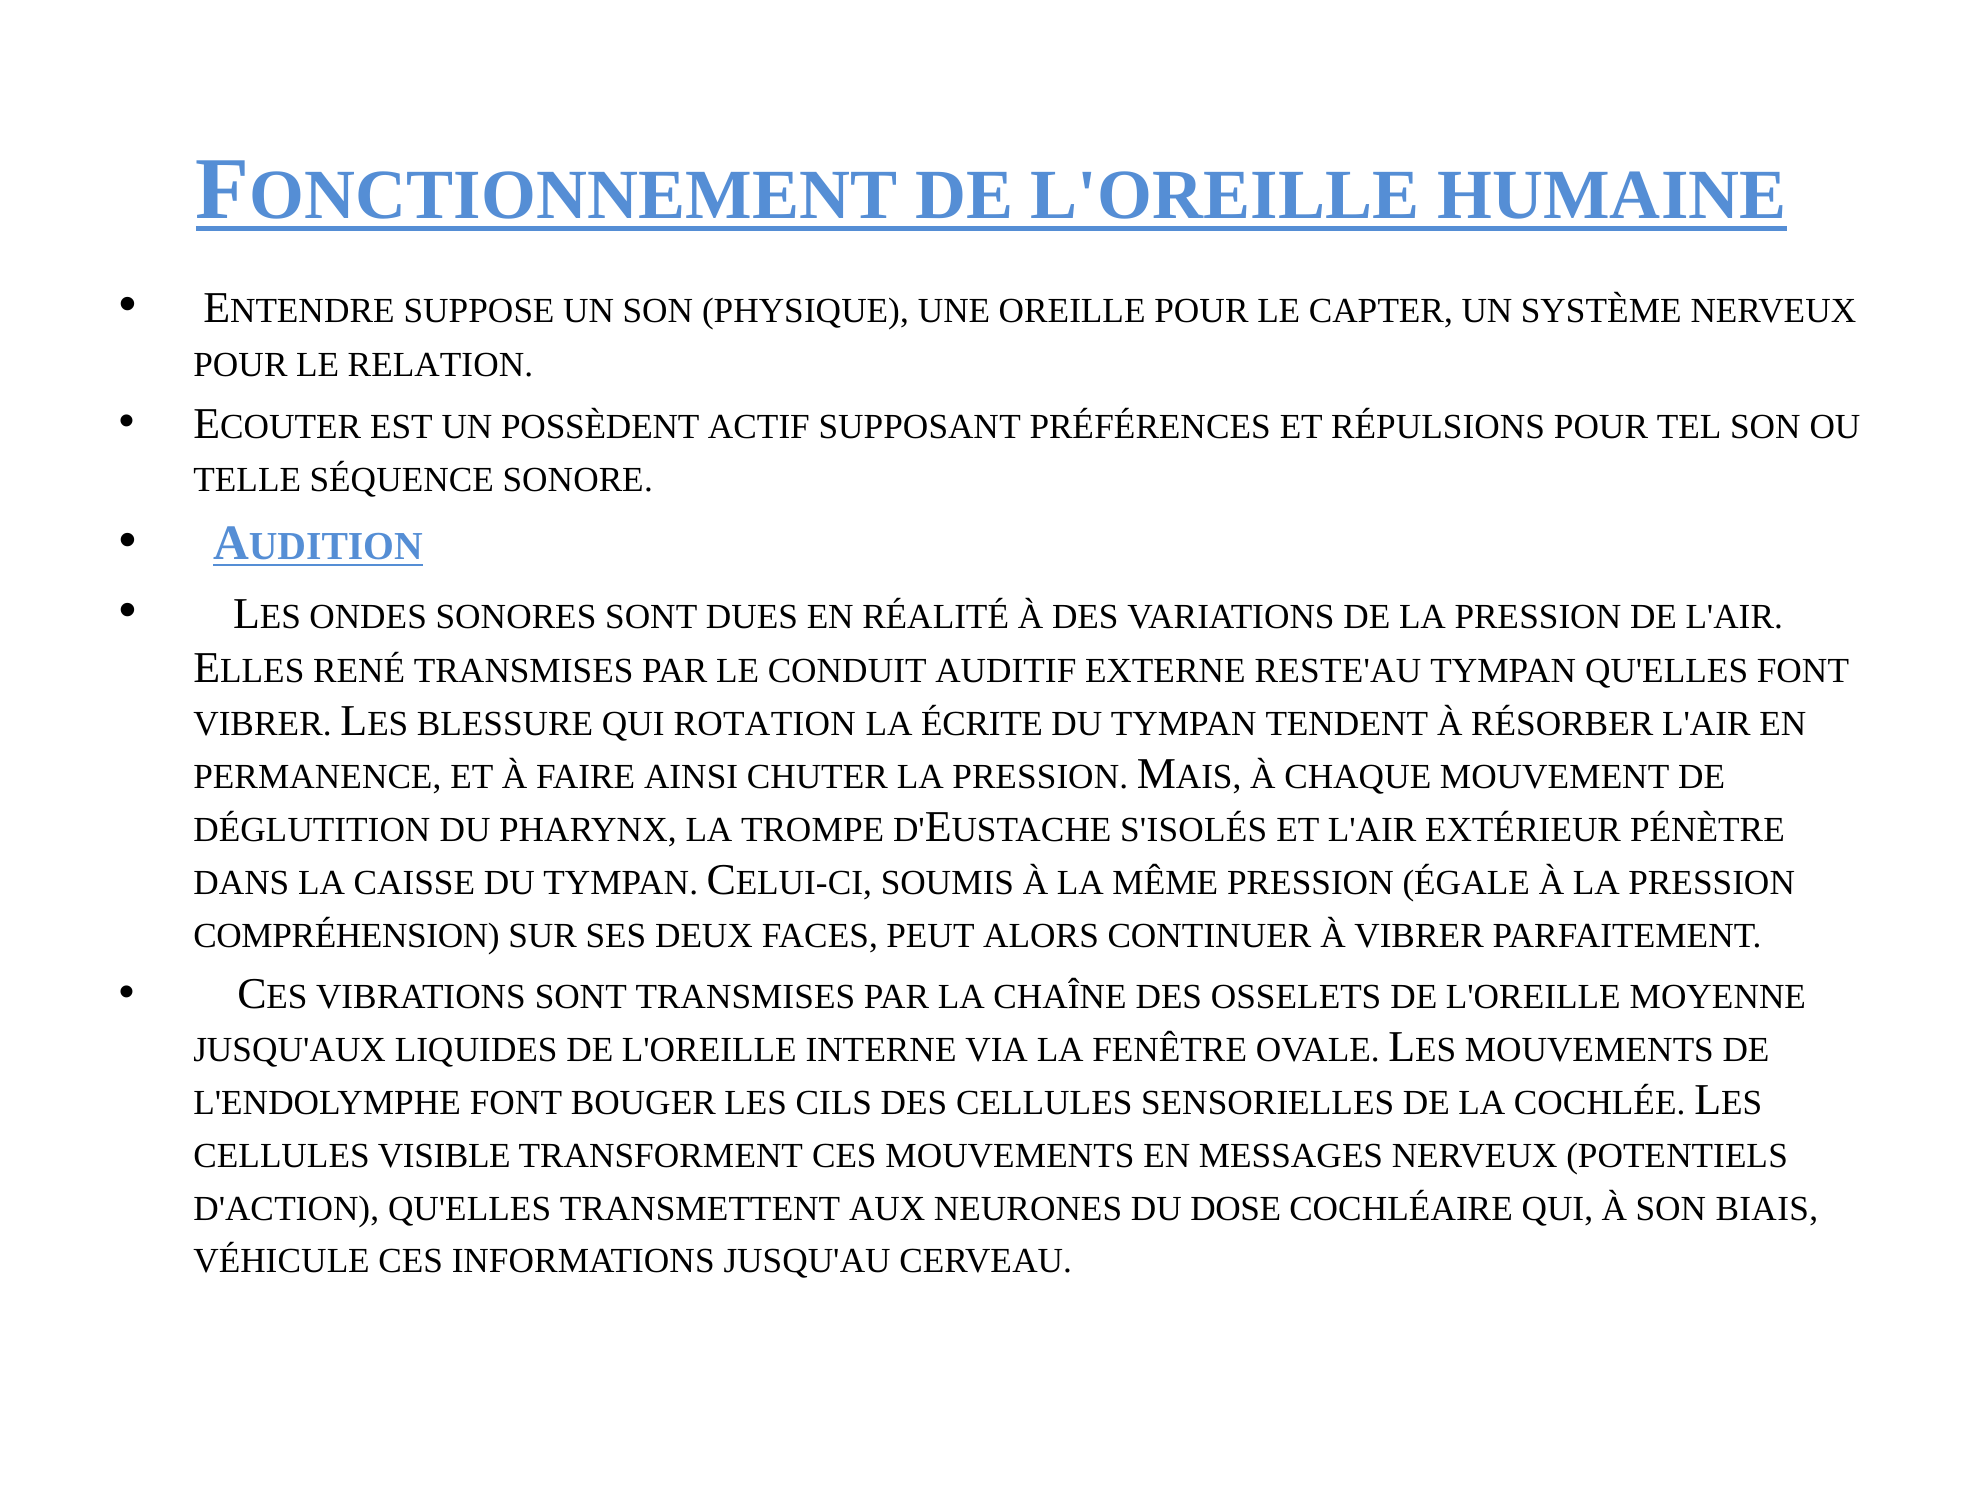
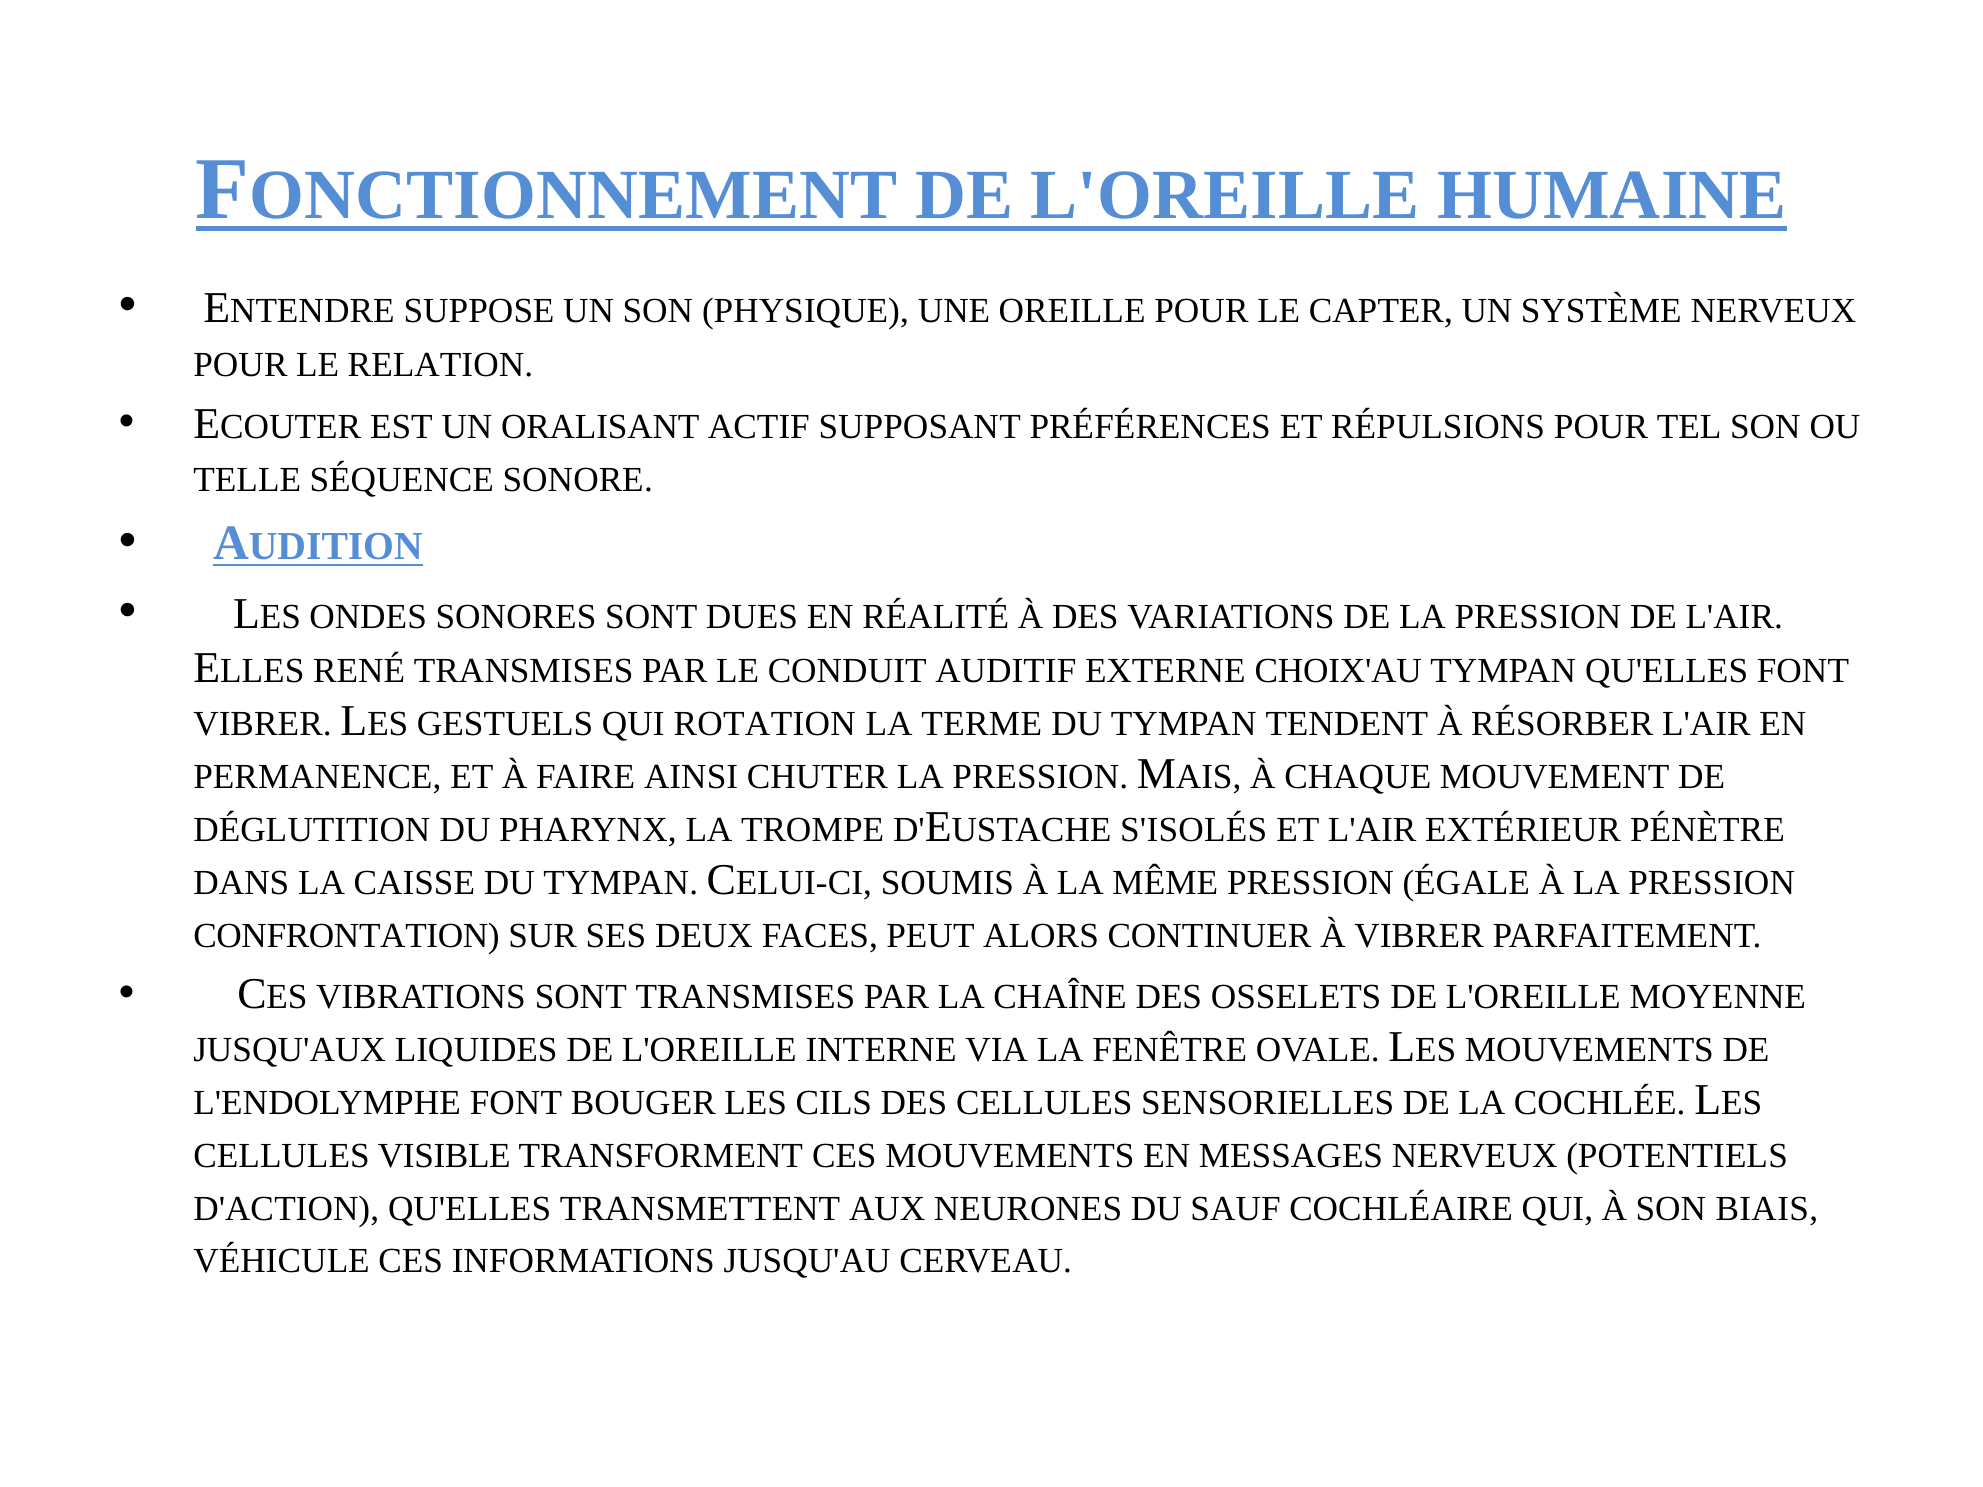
POSSÈDENT: POSSÈDENT -> ORALISANT
RESTE'AU: RESTE'AU -> CHOIX'AU
BLESSURE: BLESSURE -> GESTUELS
ÉCRITE: ÉCRITE -> TERME
COMPRÉHENSION: COMPRÉHENSION -> CONFRONTATION
DOSE: DOSE -> SAUF
